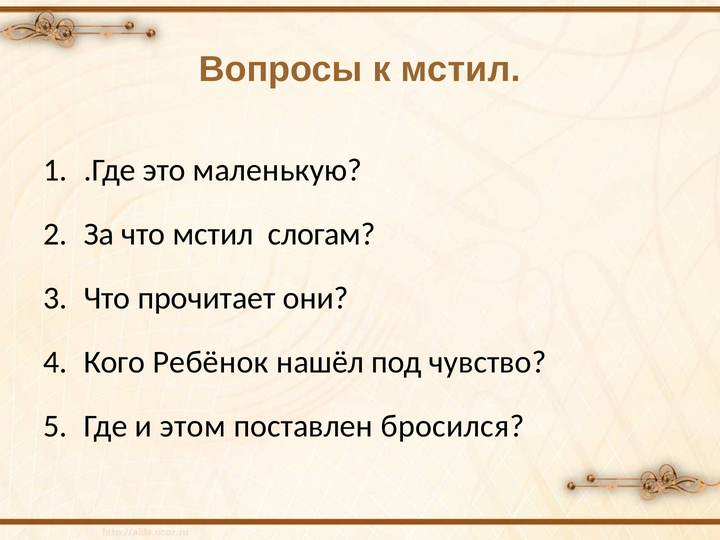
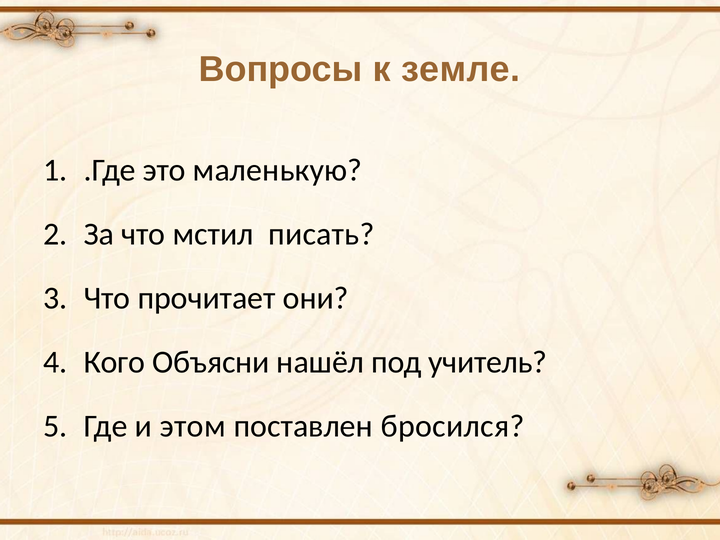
к мстил: мстил -> земле
слогам: слогам -> писать
Ребёнок: Ребёнок -> Объясни
чувство: чувство -> учитель
